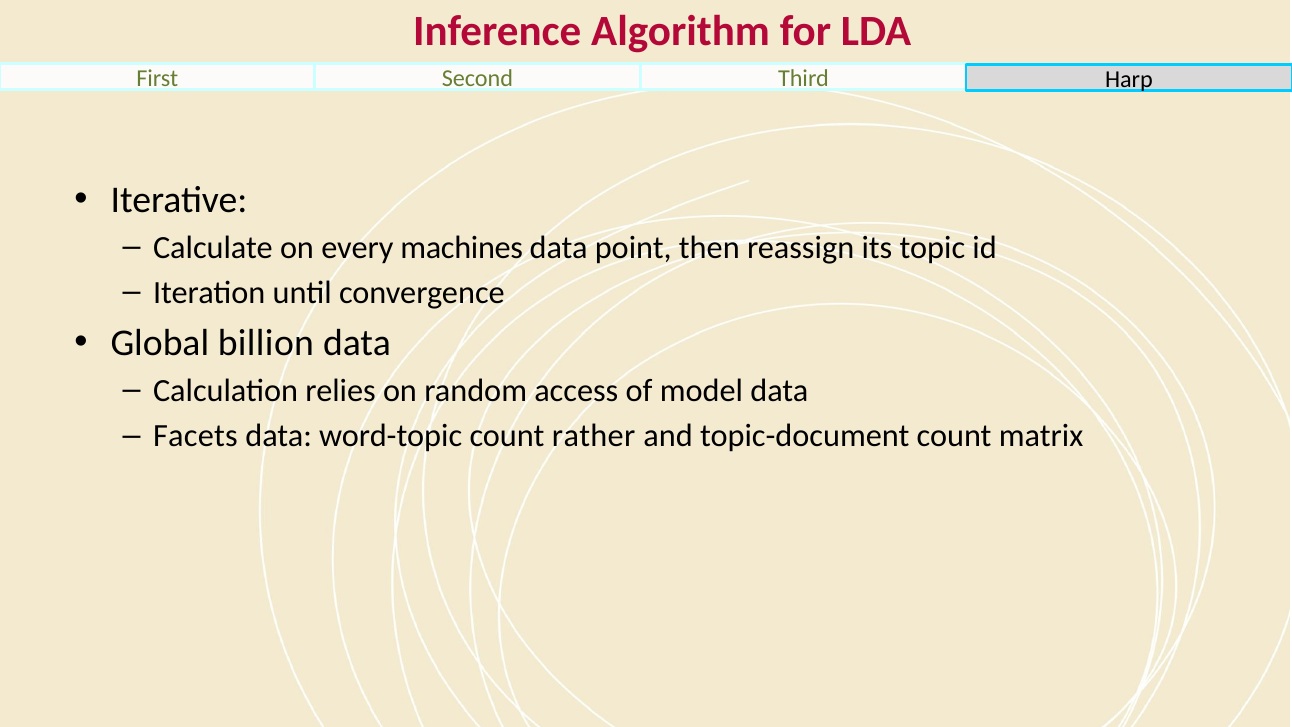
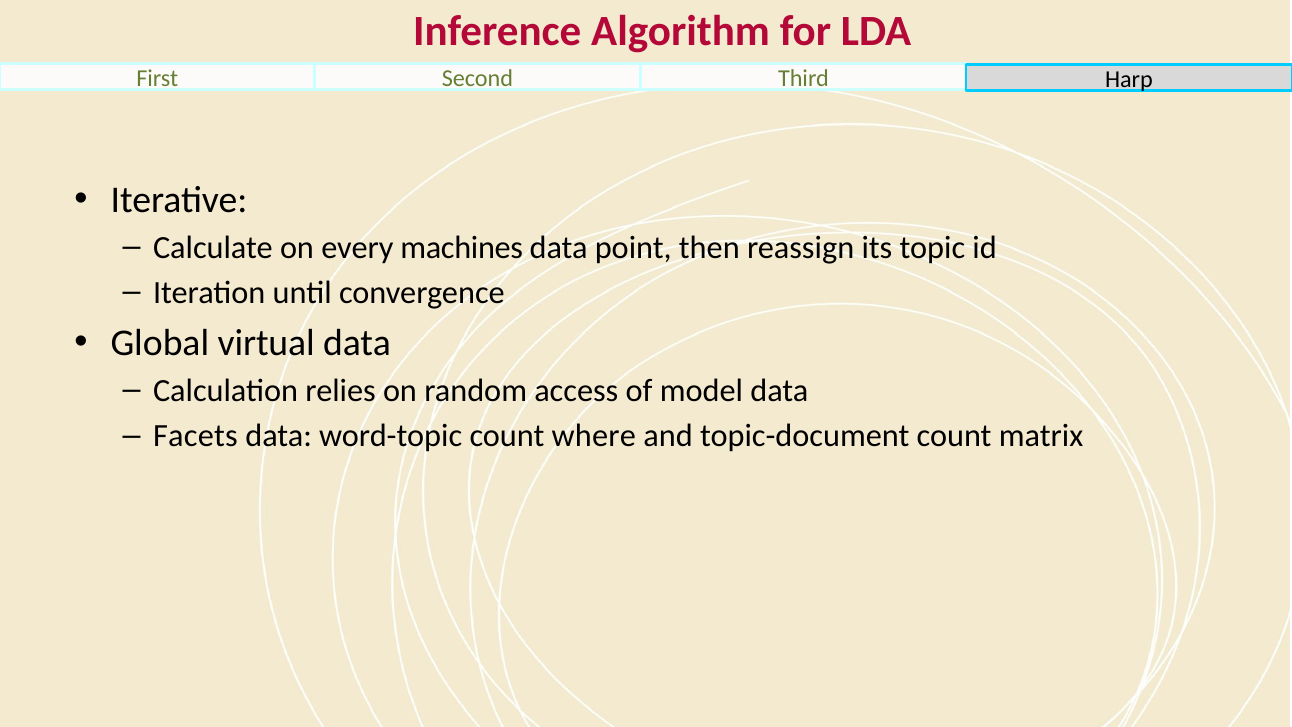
billion: billion -> virtual
rather: rather -> where
